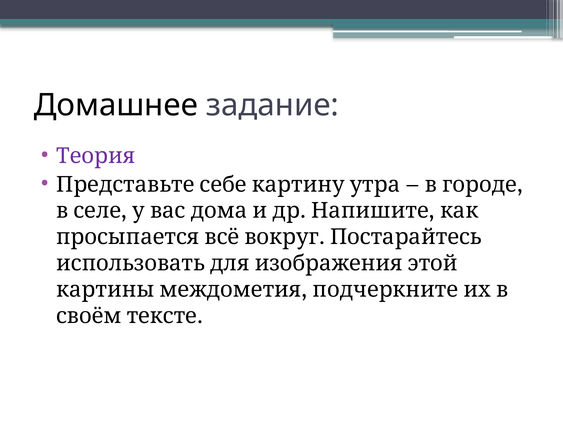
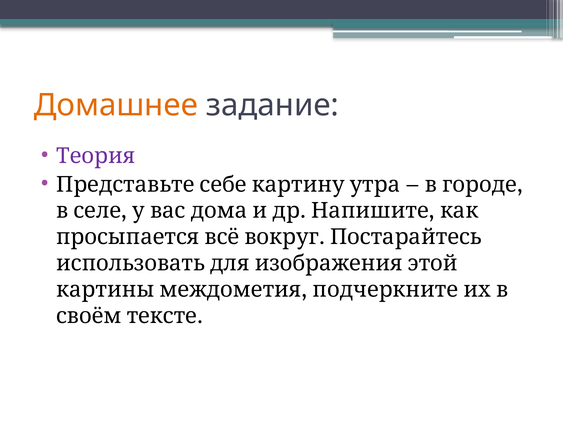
Домашнее colour: black -> orange
